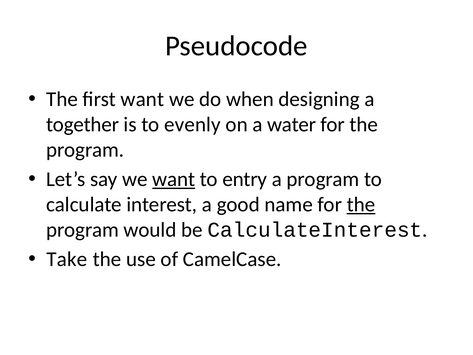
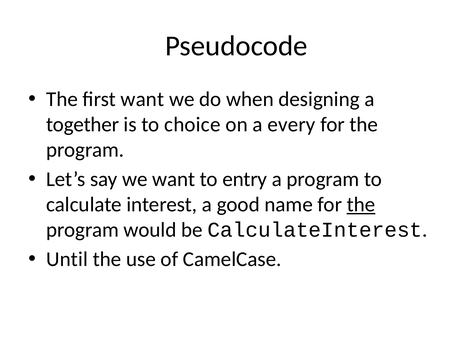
evenly: evenly -> choice
water: water -> every
want at (174, 179) underline: present -> none
Take: Take -> Until
